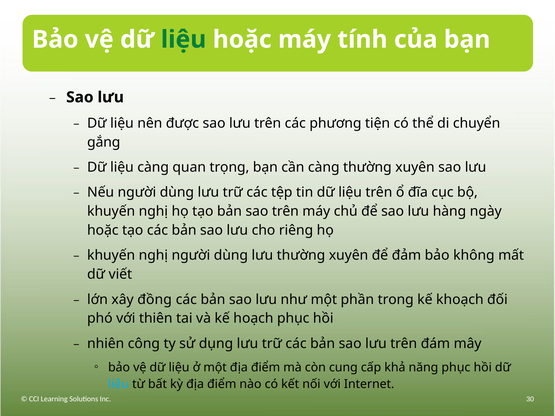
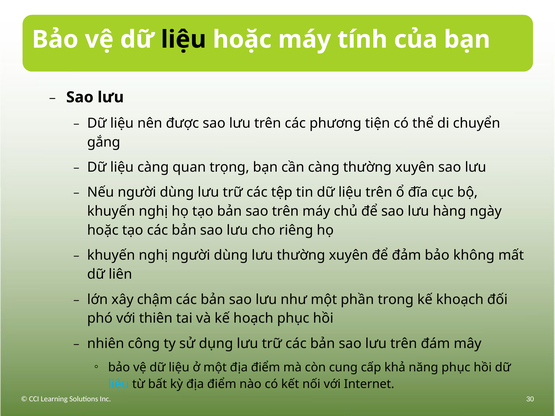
liệu at (184, 40) colour: green -> black
viết: viết -> liên
đồng: đồng -> chậm
